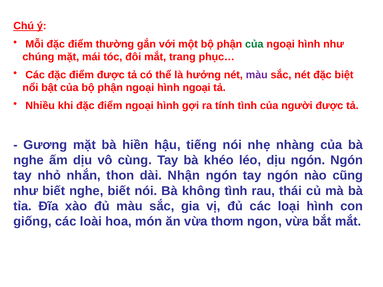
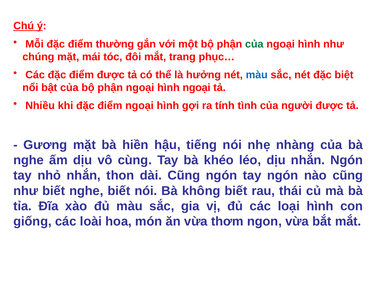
màu at (257, 75) colour: purple -> blue
dịu ngón: ngón -> nhắn
dài Nhận: Nhận -> Cũng
không tình: tình -> biết
